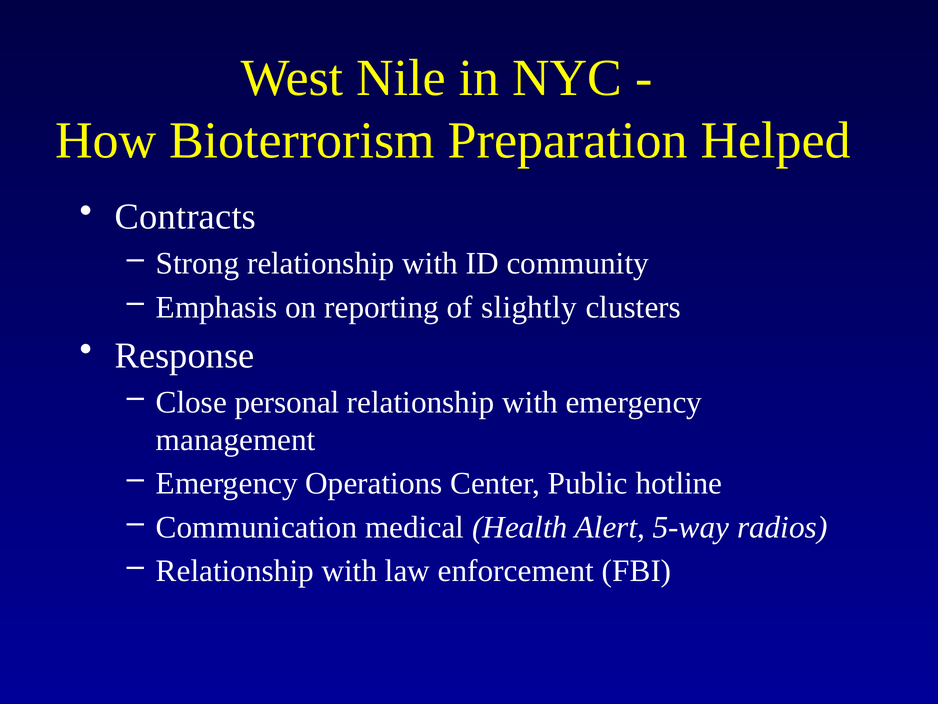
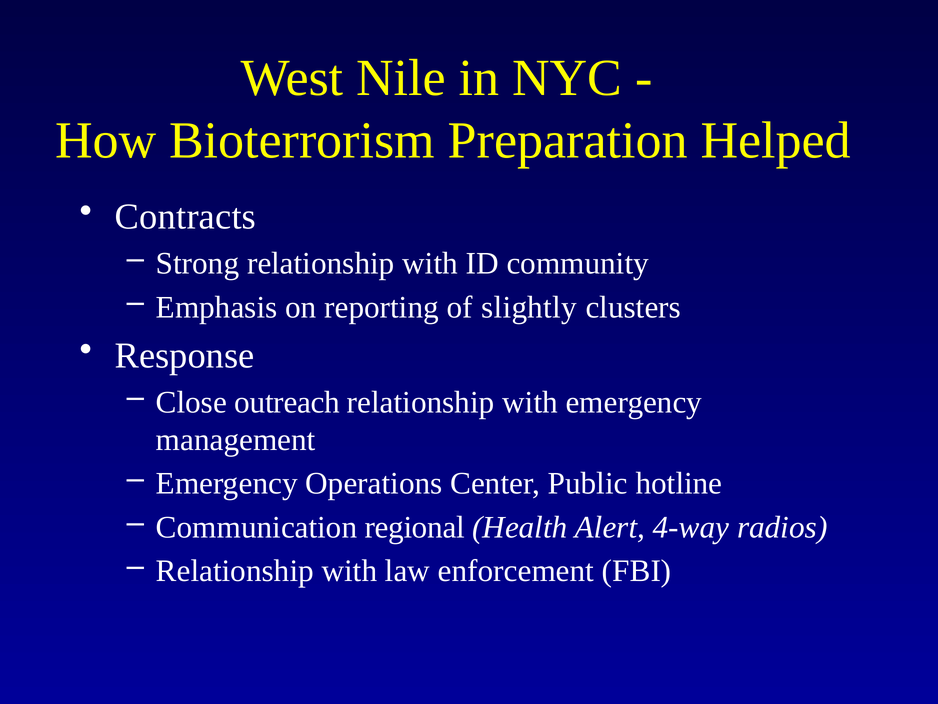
personal: personal -> outreach
medical: medical -> regional
5-way: 5-way -> 4-way
